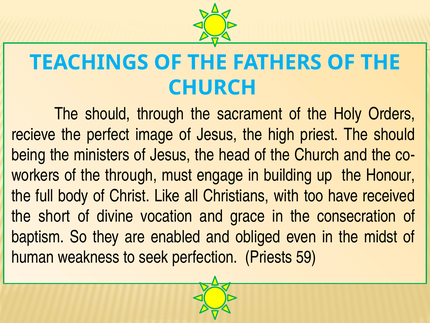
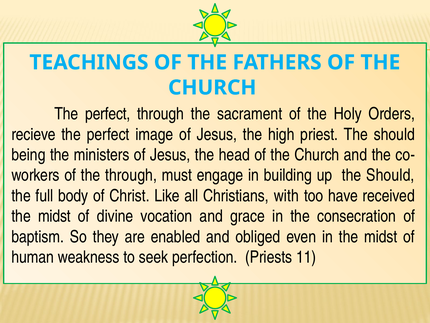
should at (108, 114): should -> perfect
up the Honour: Honour -> Should
short at (54, 216): short -> midst
59: 59 -> 11
